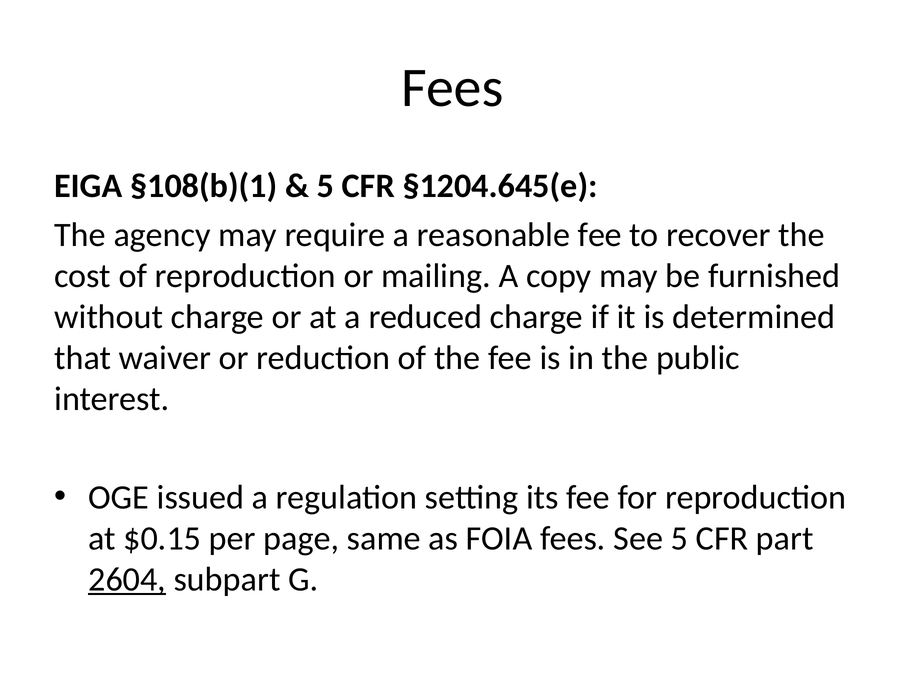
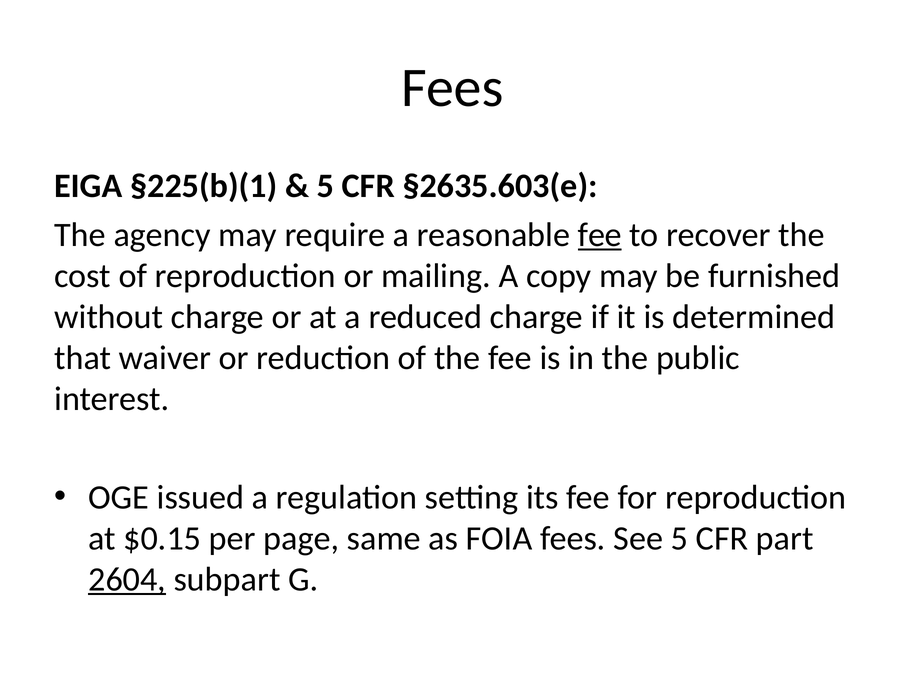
§108(b)(1: §108(b)(1 -> §225(b)(1
§1204.645(e: §1204.645(e -> §2635.603(e
fee at (600, 235) underline: none -> present
